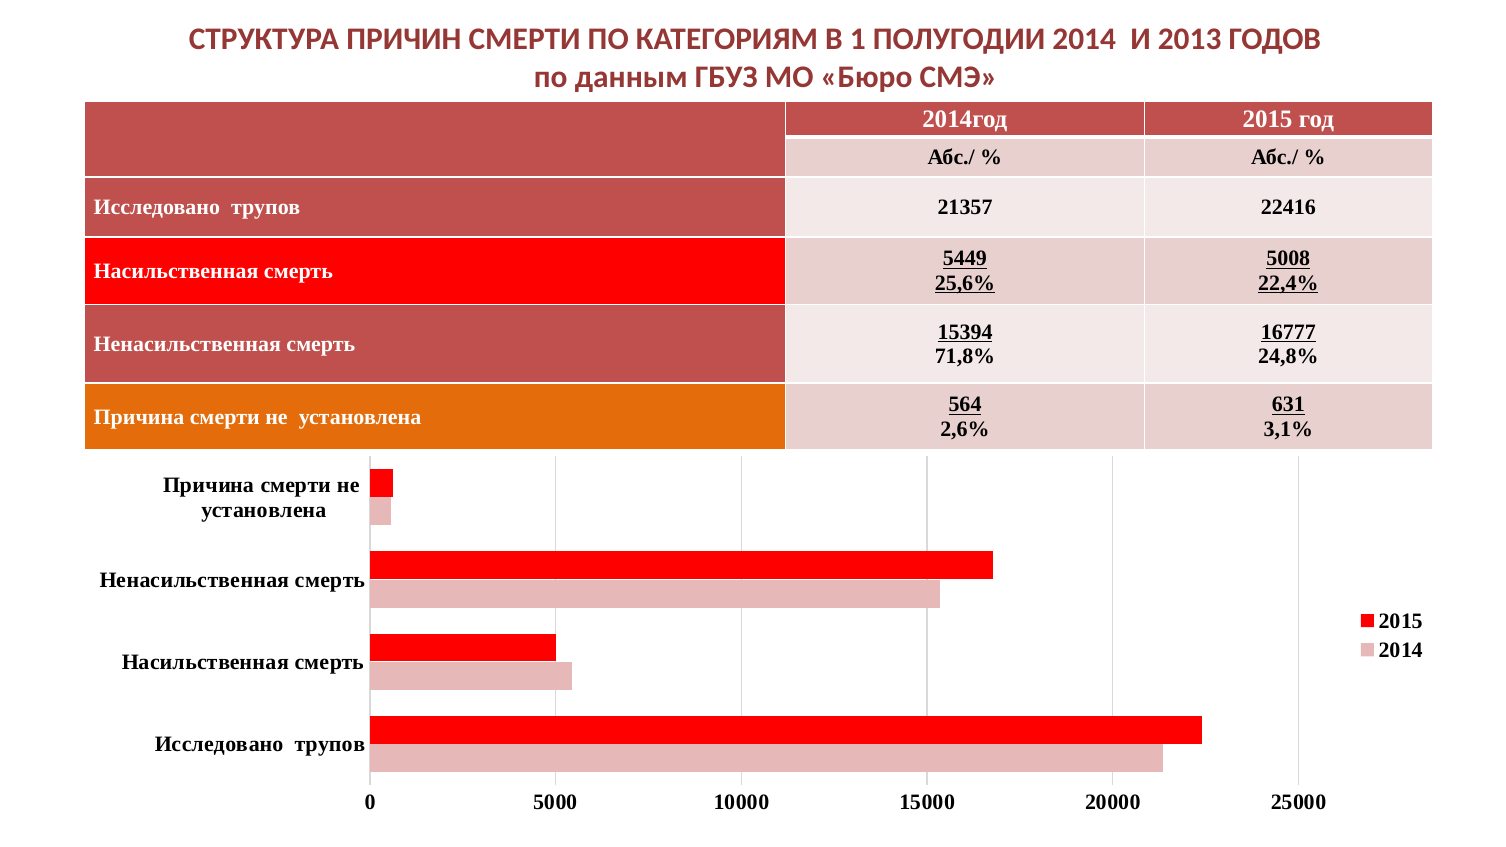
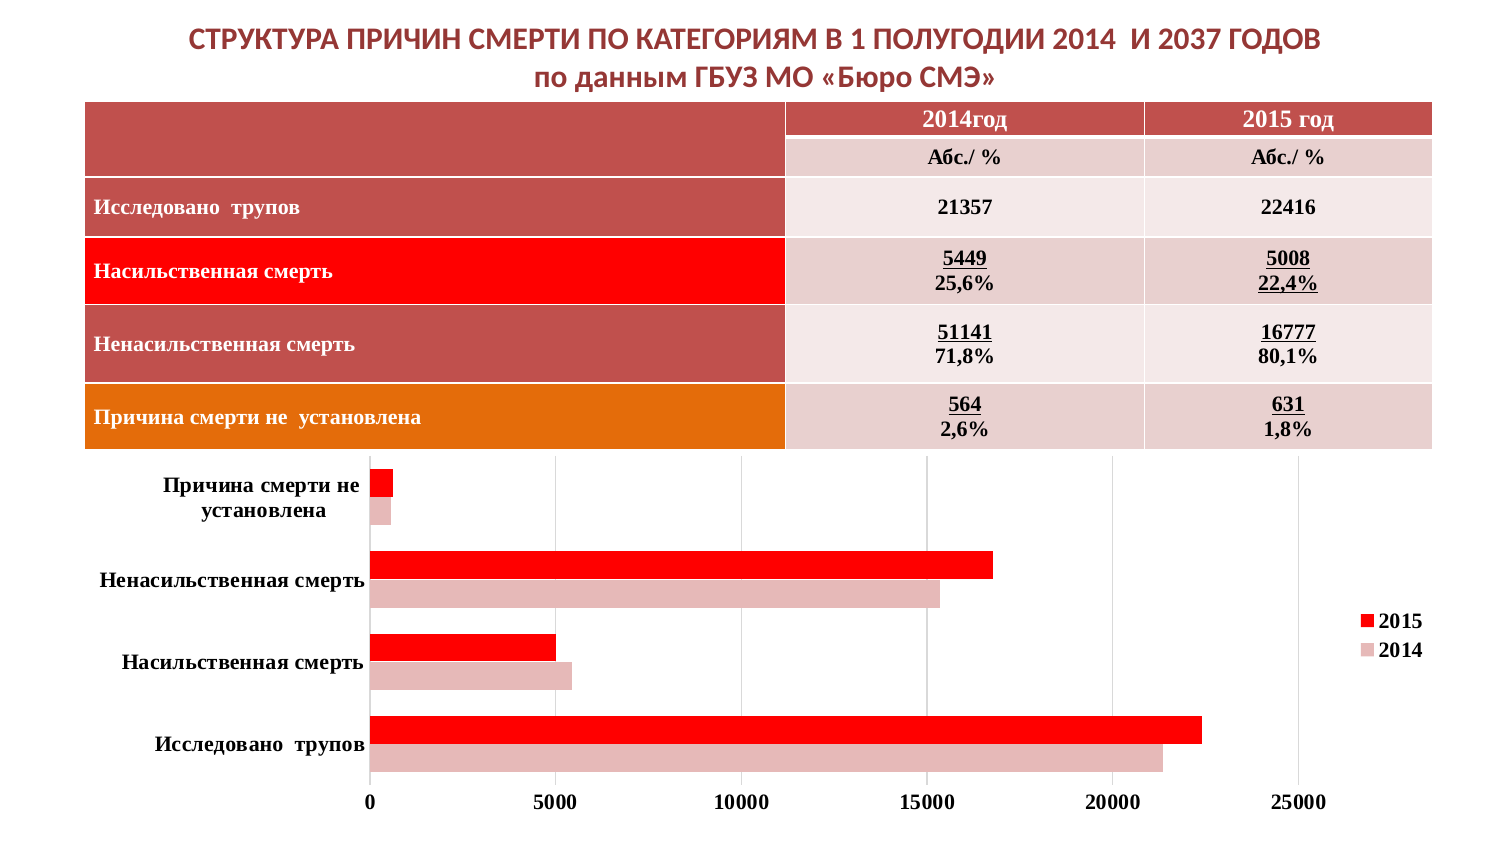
2013: 2013 -> 2037
25,6% underline: present -> none
15394: 15394 -> 51141
24,8%: 24,8% -> 80,1%
3,1%: 3,1% -> 1,8%
